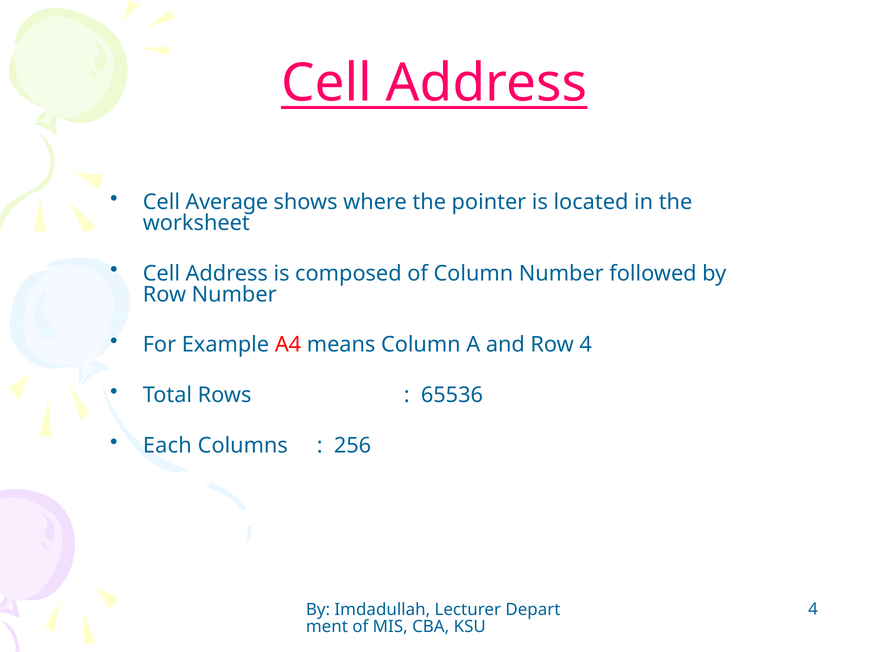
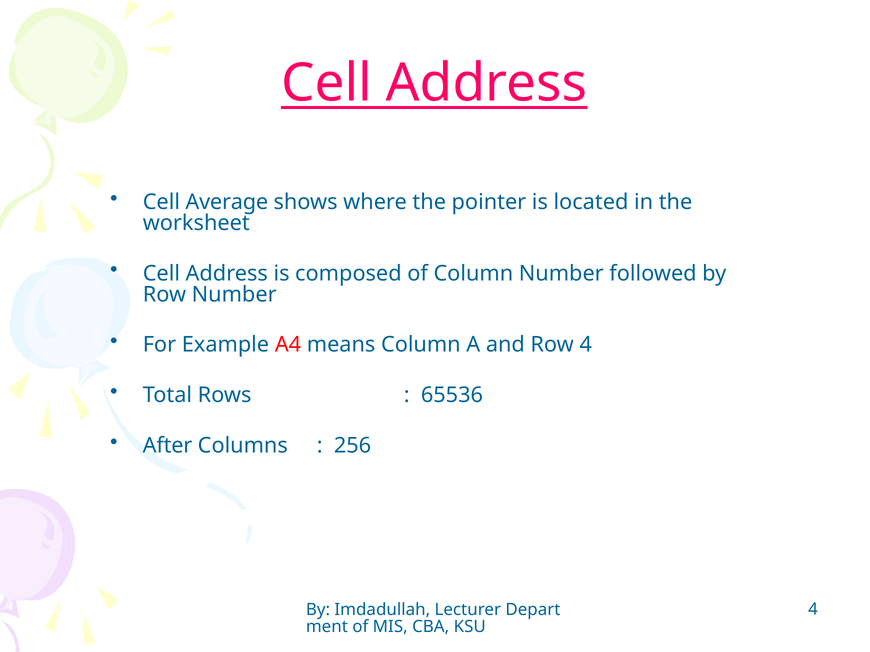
Each: Each -> After
